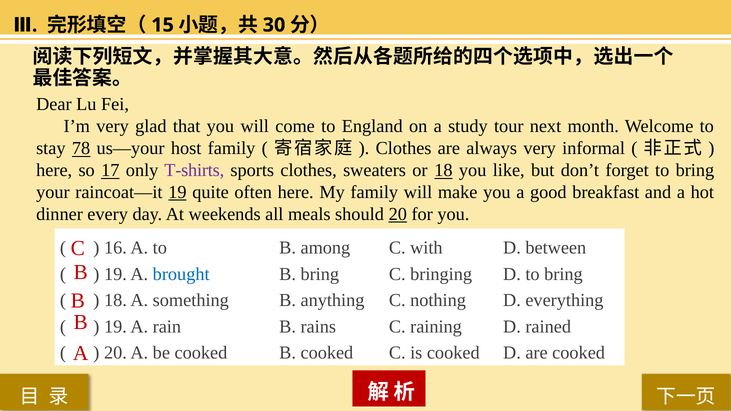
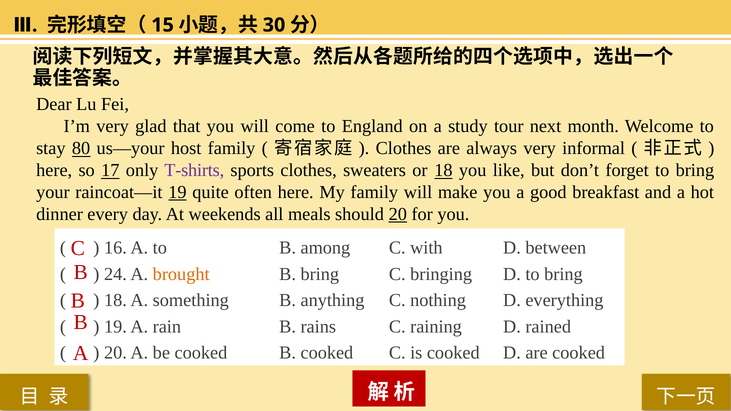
78: 78 -> 80
19 at (115, 274): 19 -> 24
brought colour: blue -> orange
